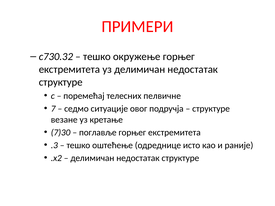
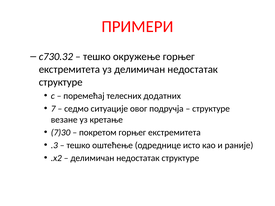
пелвичне: пелвичне -> додатних
поглавље: поглавље -> покретом
